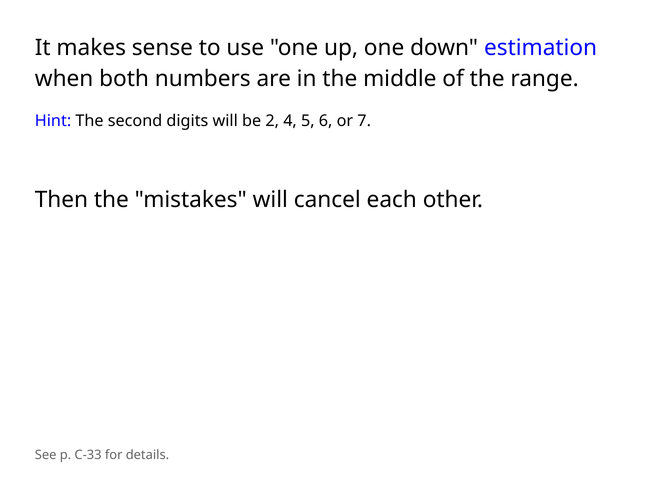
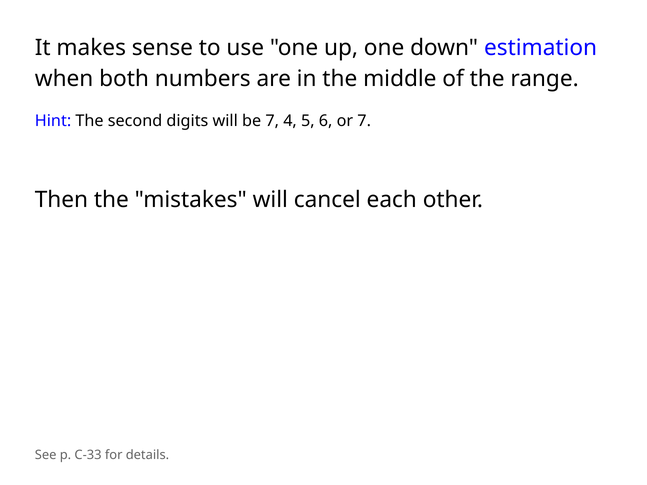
be 2: 2 -> 7
